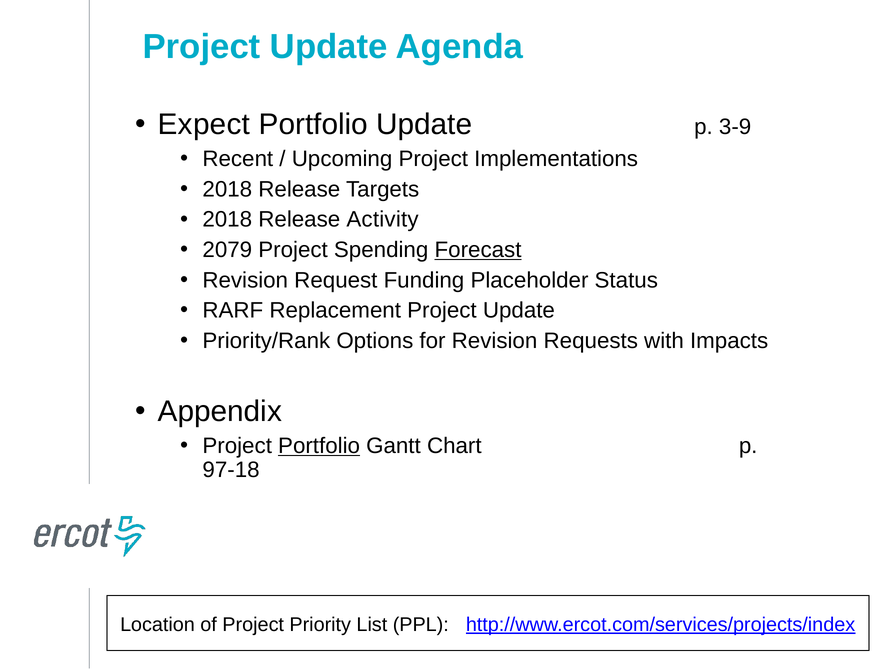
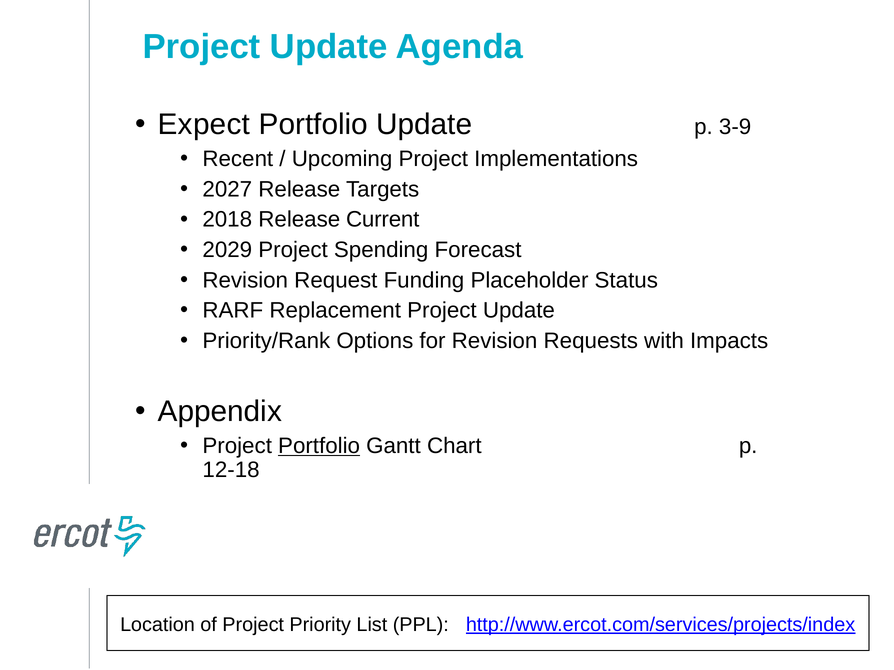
2018 at (227, 189): 2018 -> 2027
Activity: Activity -> Current
2079: 2079 -> 2029
Forecast underline: present -> none
97-18: 97-18 -> 12-18
